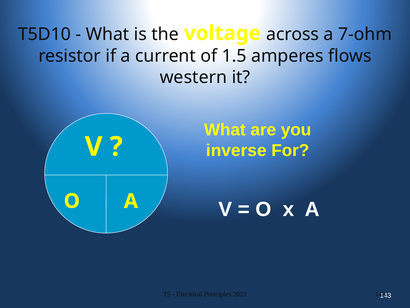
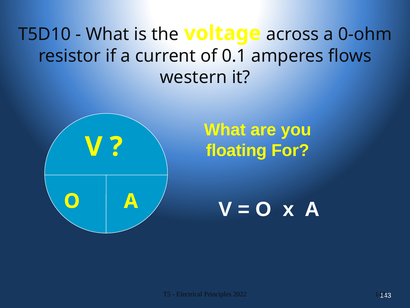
7-ohm: 7-ohm -> 0-ohm
1.5: 1.5 -> 0.1
inverse: inverse -> floating
